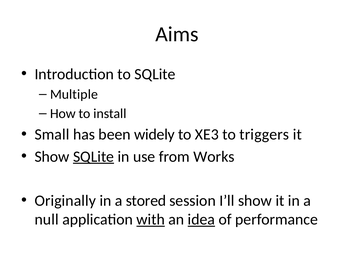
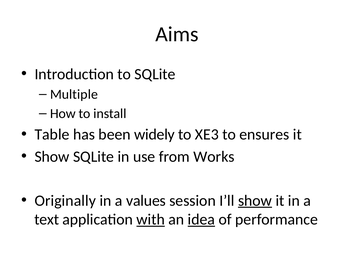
Small: Small -> Table
triggers: triggers -> ensures
SQLite at (94, 157) underline: present -> none
stored: stored -> values
show at (255, 201) underline: none -> present
null: null -> text
